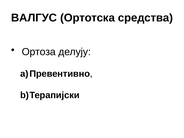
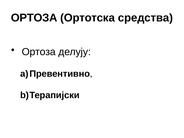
ВАЛГУС: ВАЛГУС -> ОРТОЗА
